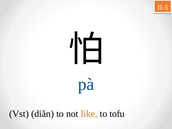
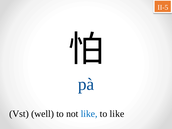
diǎn: diǎn -> well
like at (89, 114) colour: orange -> blue
to tofu: tofu -> like
